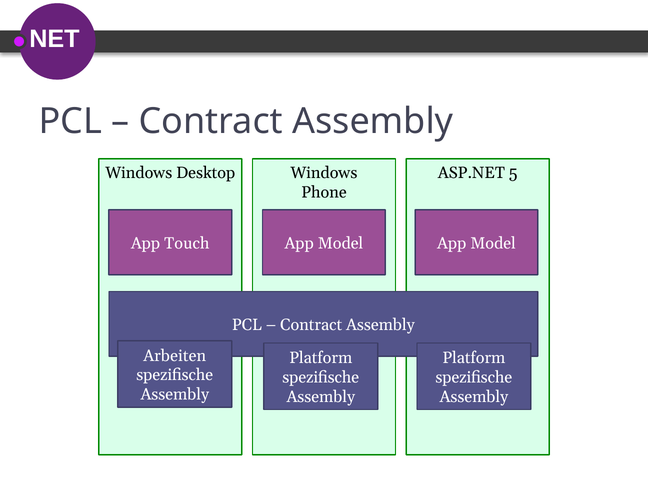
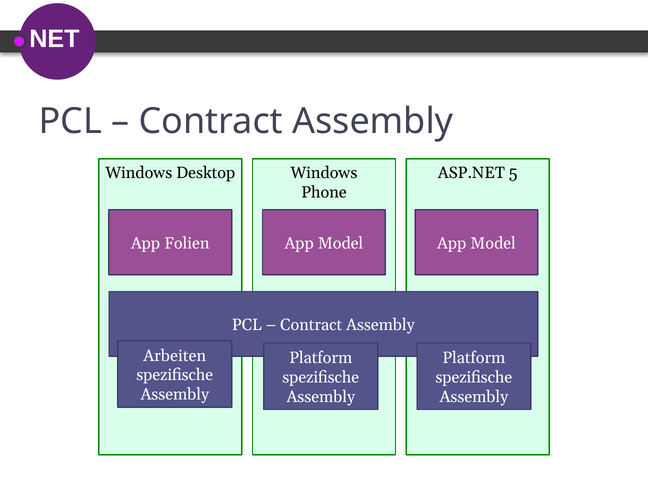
Touch: Touch -> Folien
